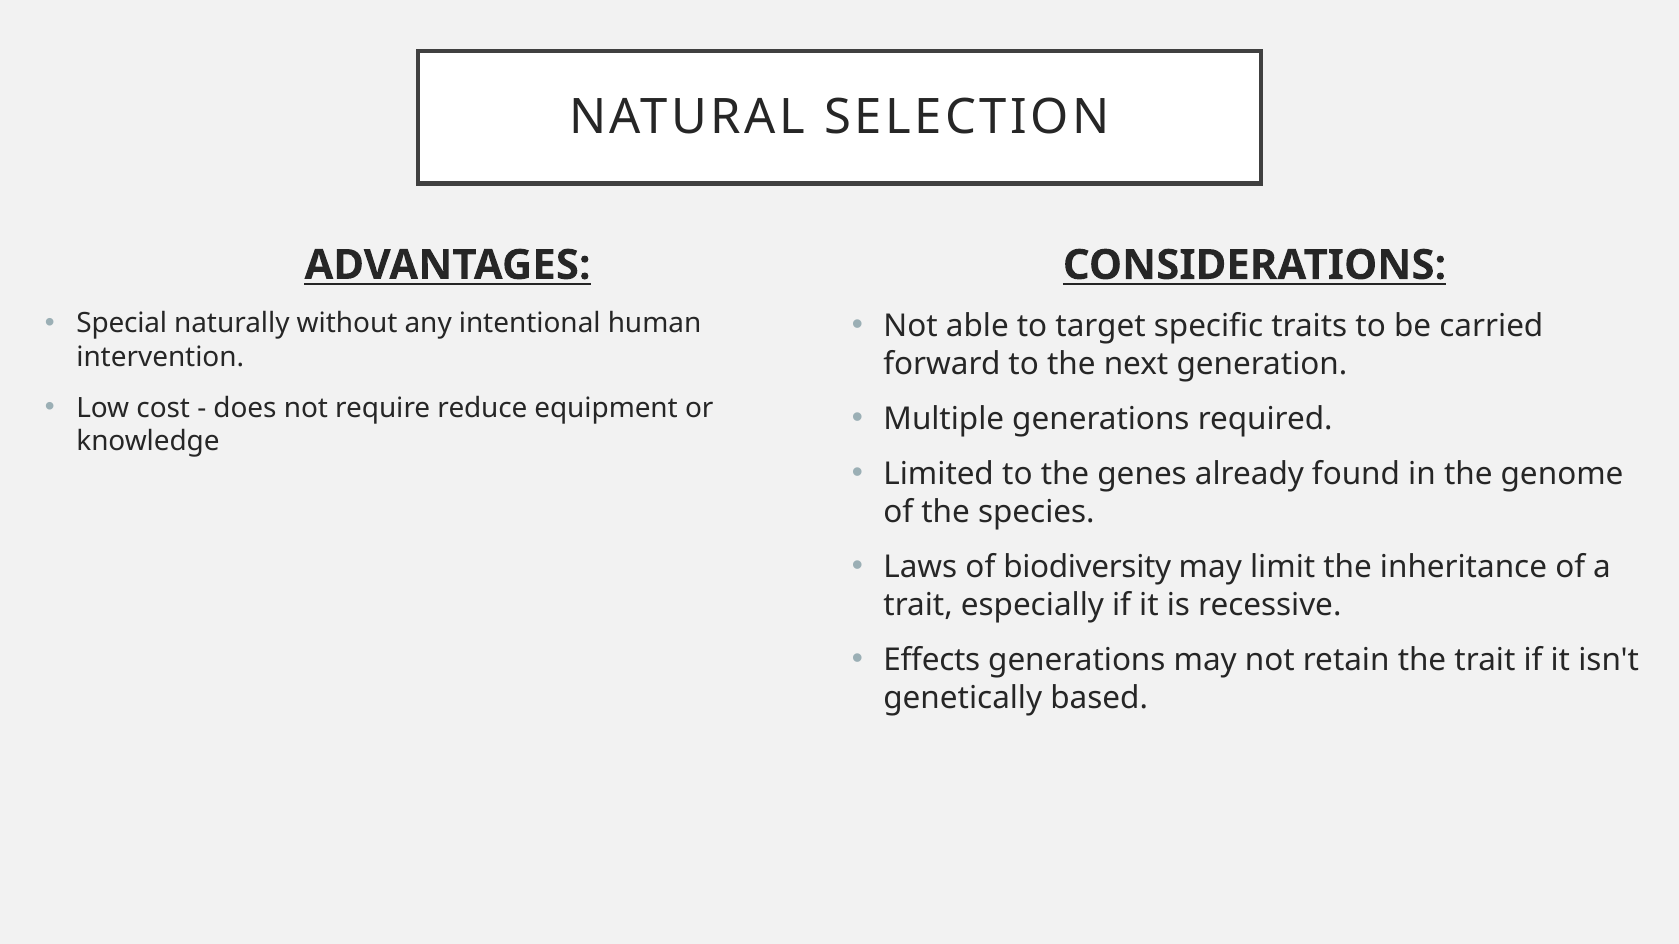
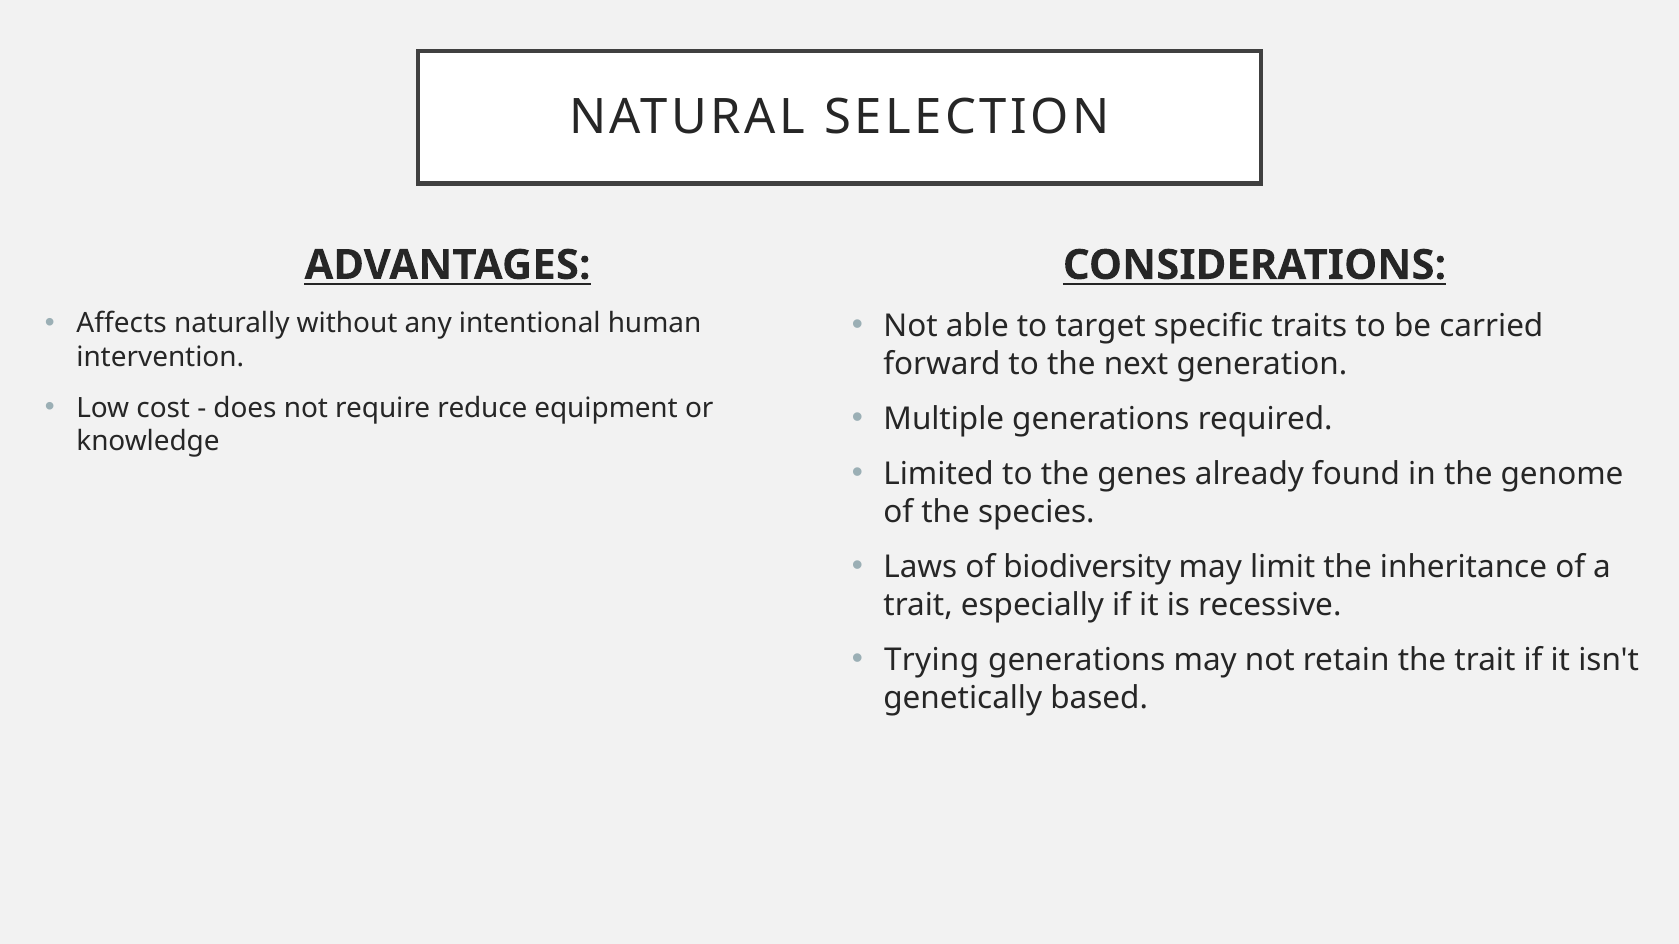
Special: Special -> Affects
Effects: Effects -> Trying
